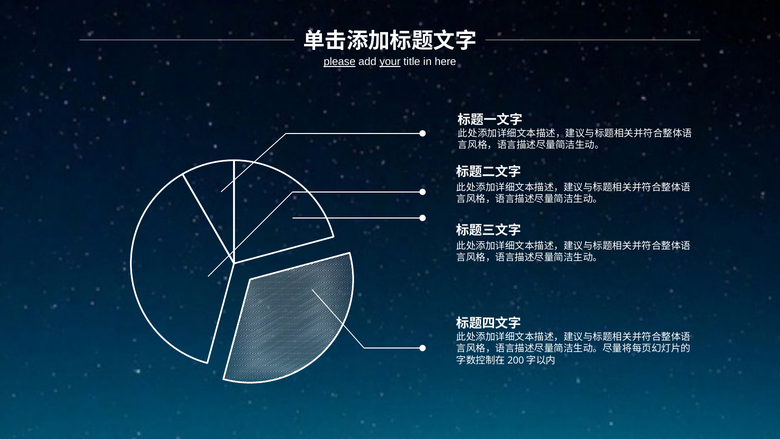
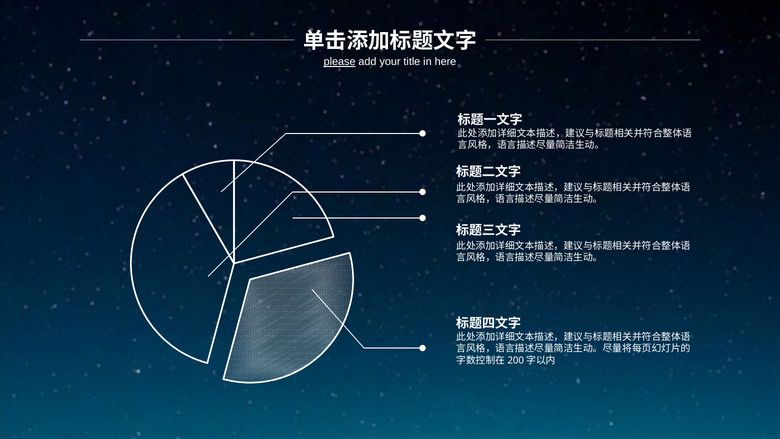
your underline: present -> none
